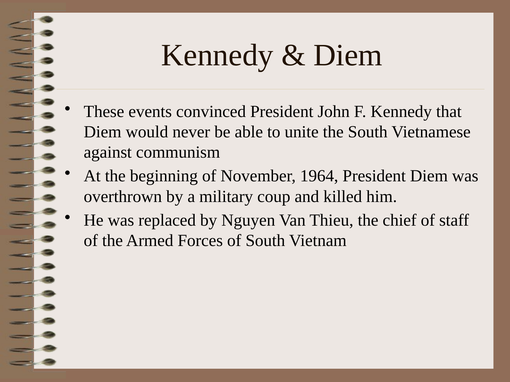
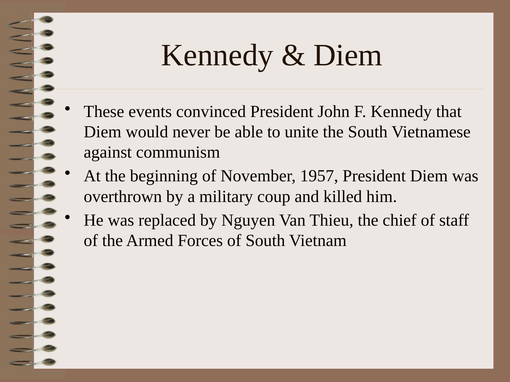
1964: 1964 -> 1957
